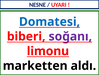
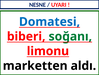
soğanı colour: purple -> green
